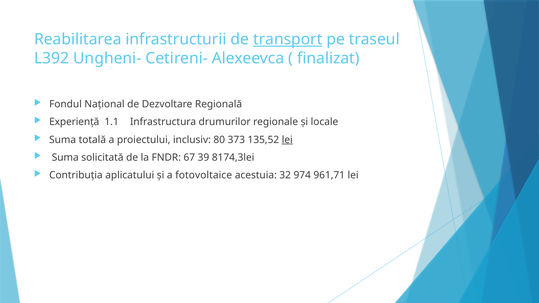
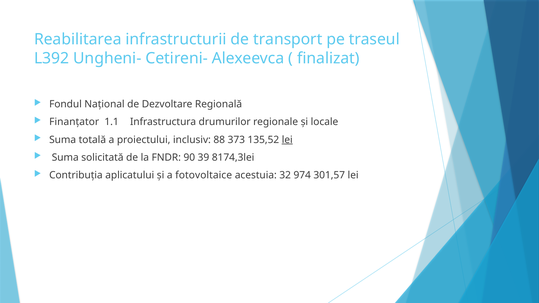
transport underline: present -> none
Experiență: Experiență -> Finanțator
80: 80 -> 88
67: 67 -> 90
961,71: 961,71 -> 301,57
